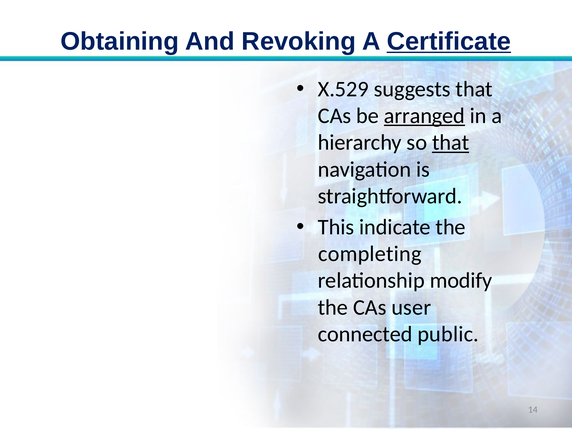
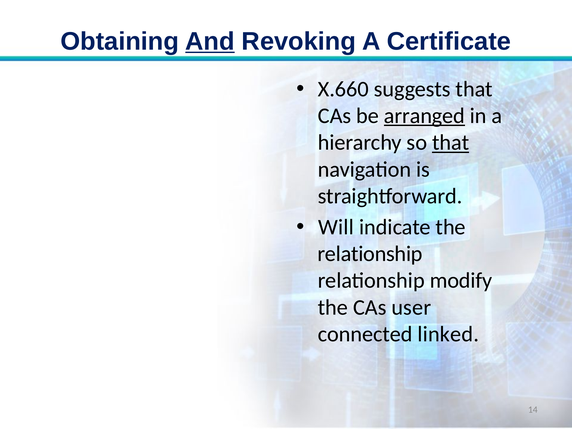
And underline: none -> present
Certificate underline: present -> none
X.529: X.529 -> X.660
This: This -> Will
completing at (370, 254): completing -> relationship
public: public -> linked
